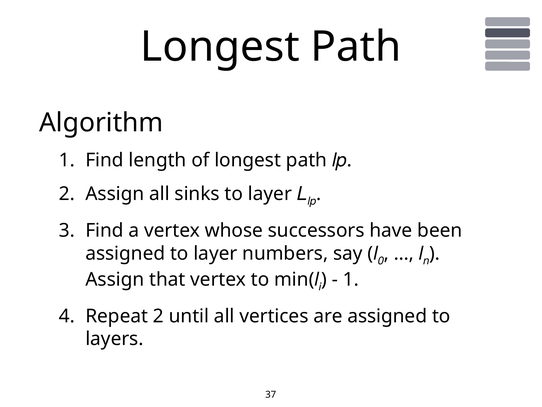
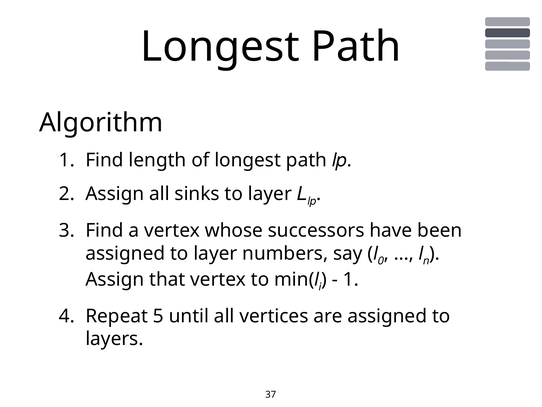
Repeat 2: 2 -> 5
